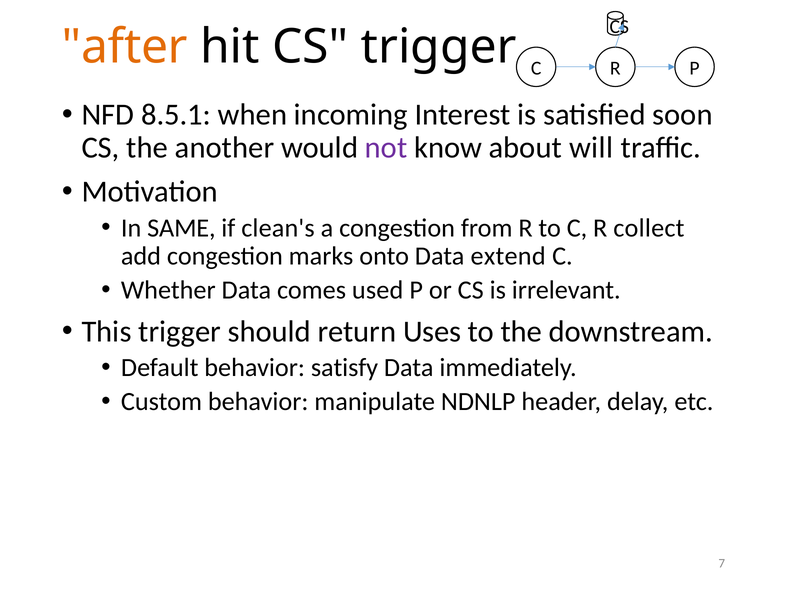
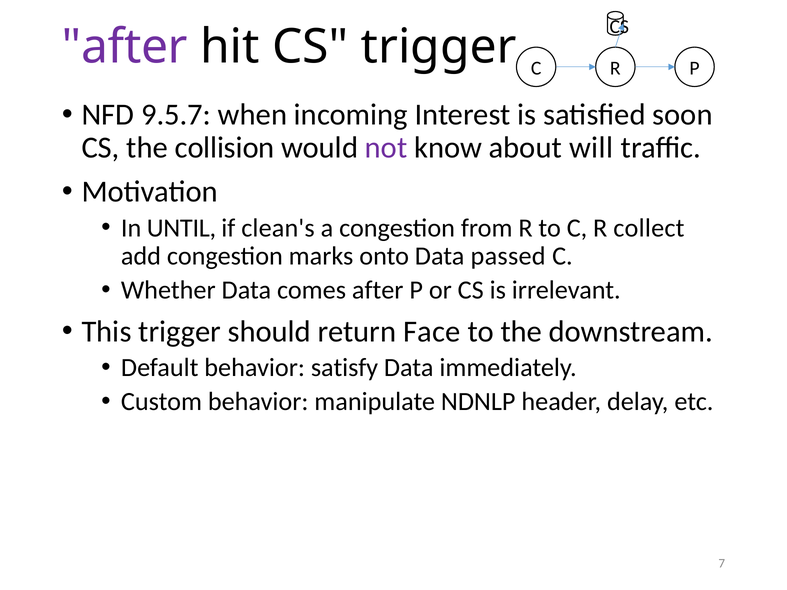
after at (125, 47) colour: orange -> purple
8.5.1: 8.5.1 -> 9.5.7
another: another -> collision
SAME: SAME -> UNTIL
extend: extend -> passed
comes used: used -> after
Uses: Uses -> Face
